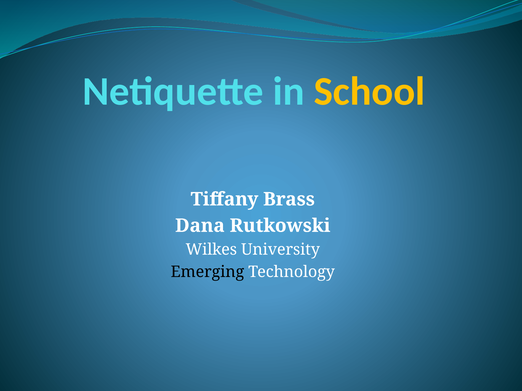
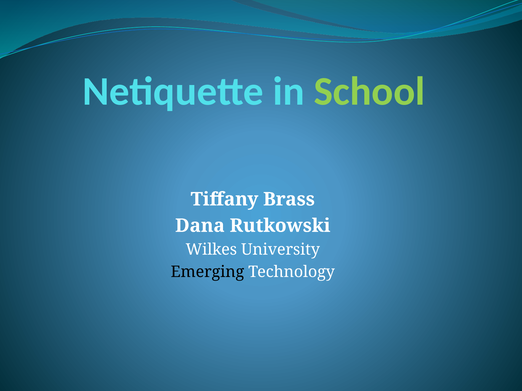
School colour: yellow -> light green
